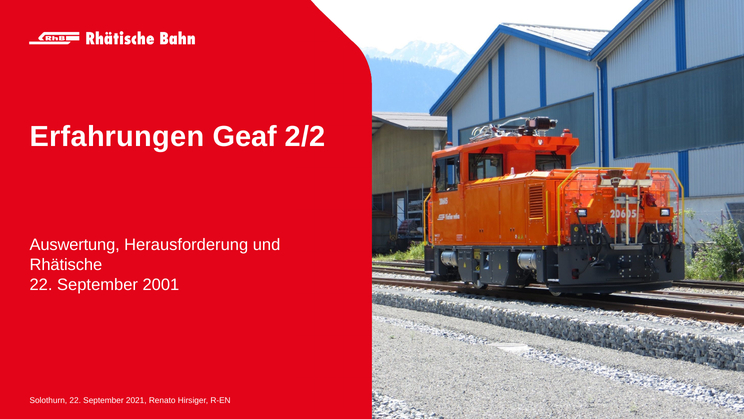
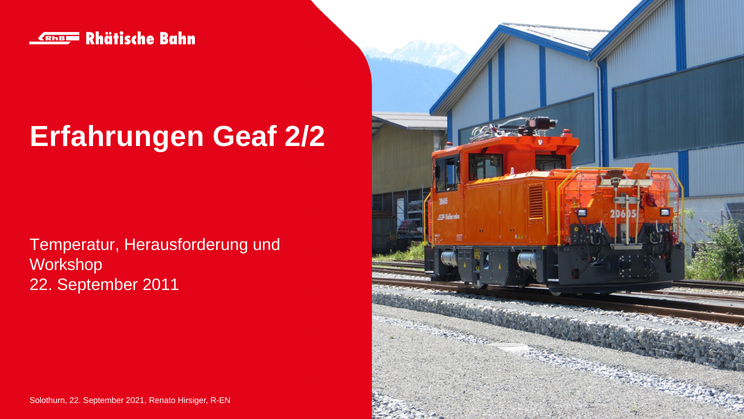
Auswertung: Auswertung -> Temperatur
Rhätische: Rhätische -> Workshop
2001: 2001 -> 2011
